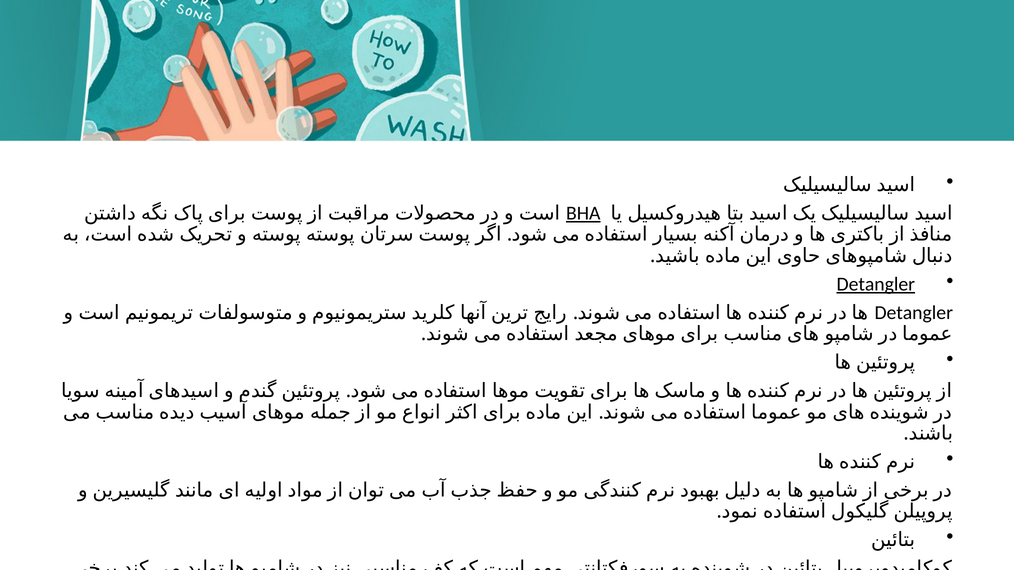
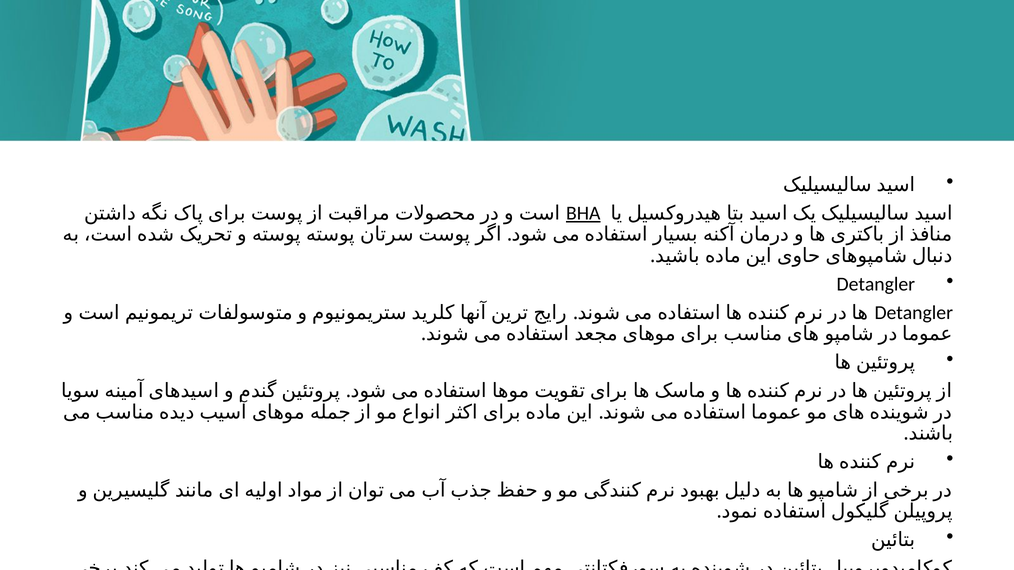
Detangler at (876, 284) underline: present -> none
